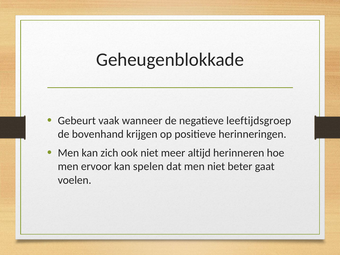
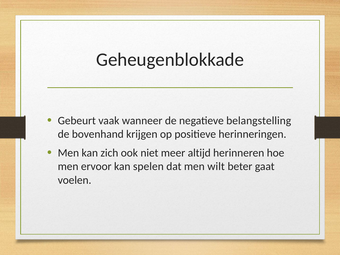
leeftijdsgroep: leeftijdsgroep -> belangstelling
men niet: niet -> wilt
